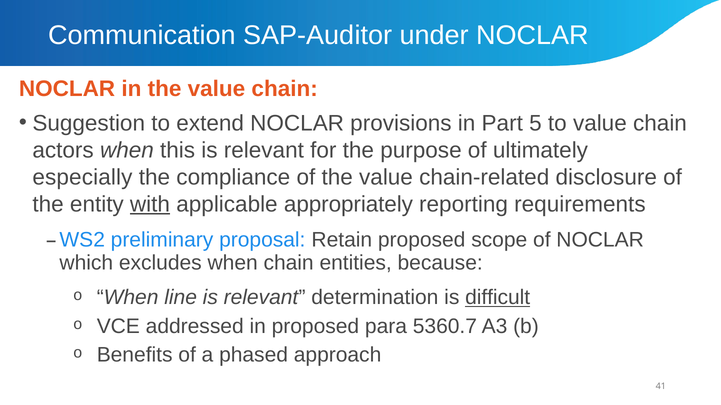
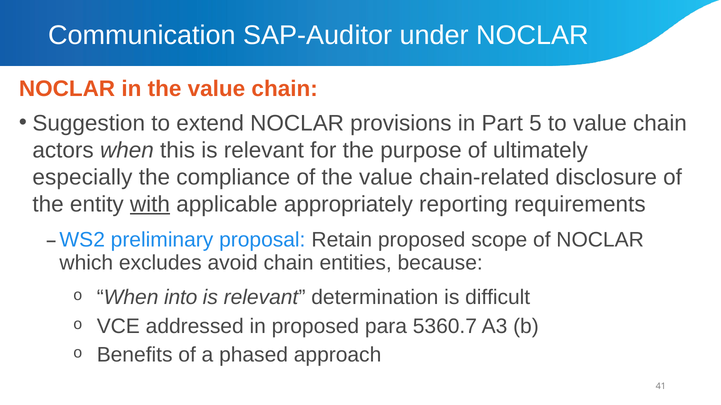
excludes when: when -> avoid
line: line -> into
difficult underline: present -> none
